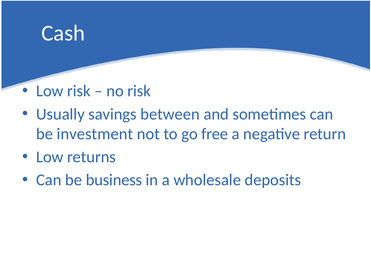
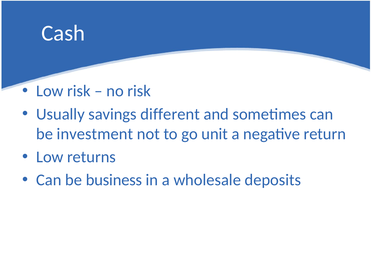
between: between -> different
free: free -> unit
